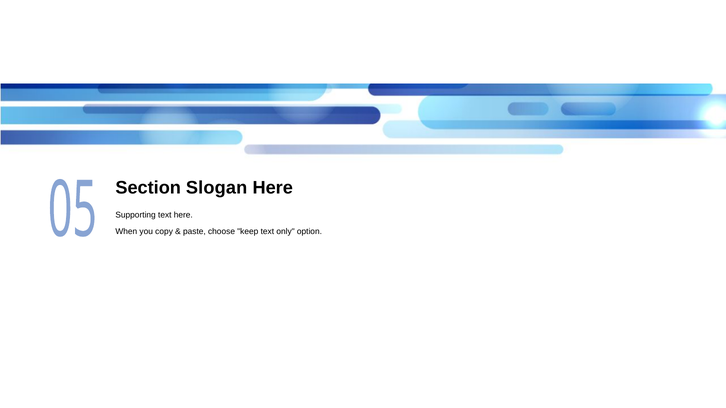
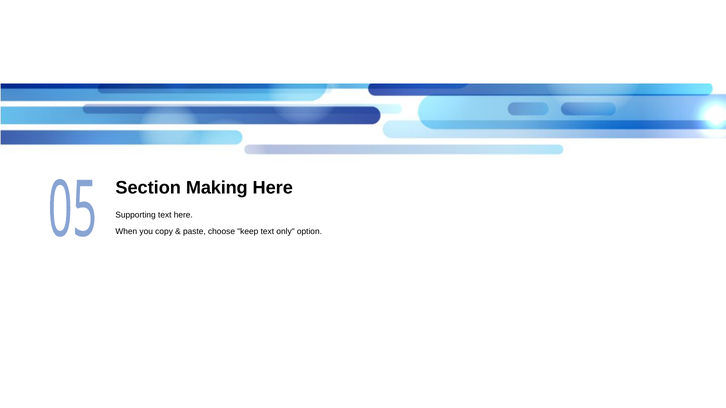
Slogan: Slogan -> Making
